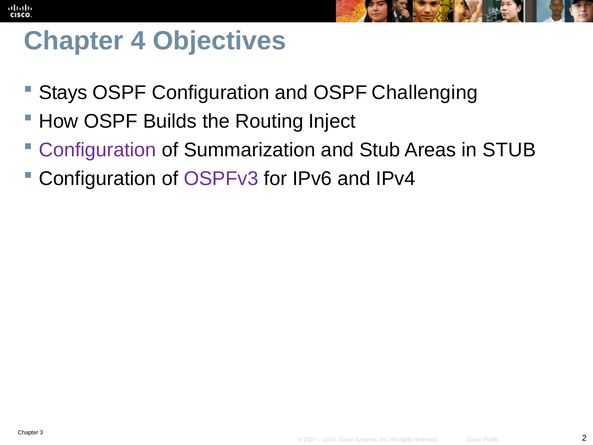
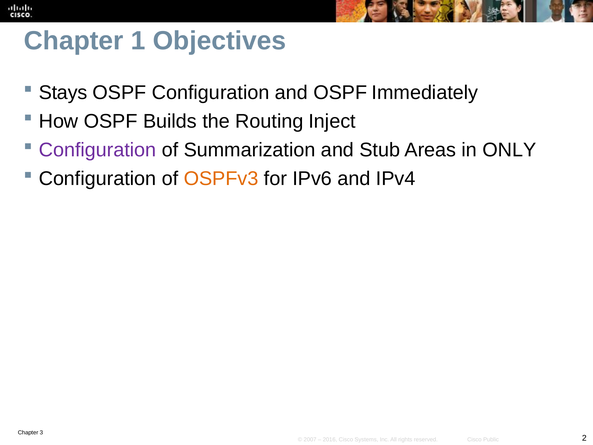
4: 4 -> 1
Challenging: Challenging -> Immediately
in STUB: STUB -> ONLY
OSPFv3 colour: purple -> orange
